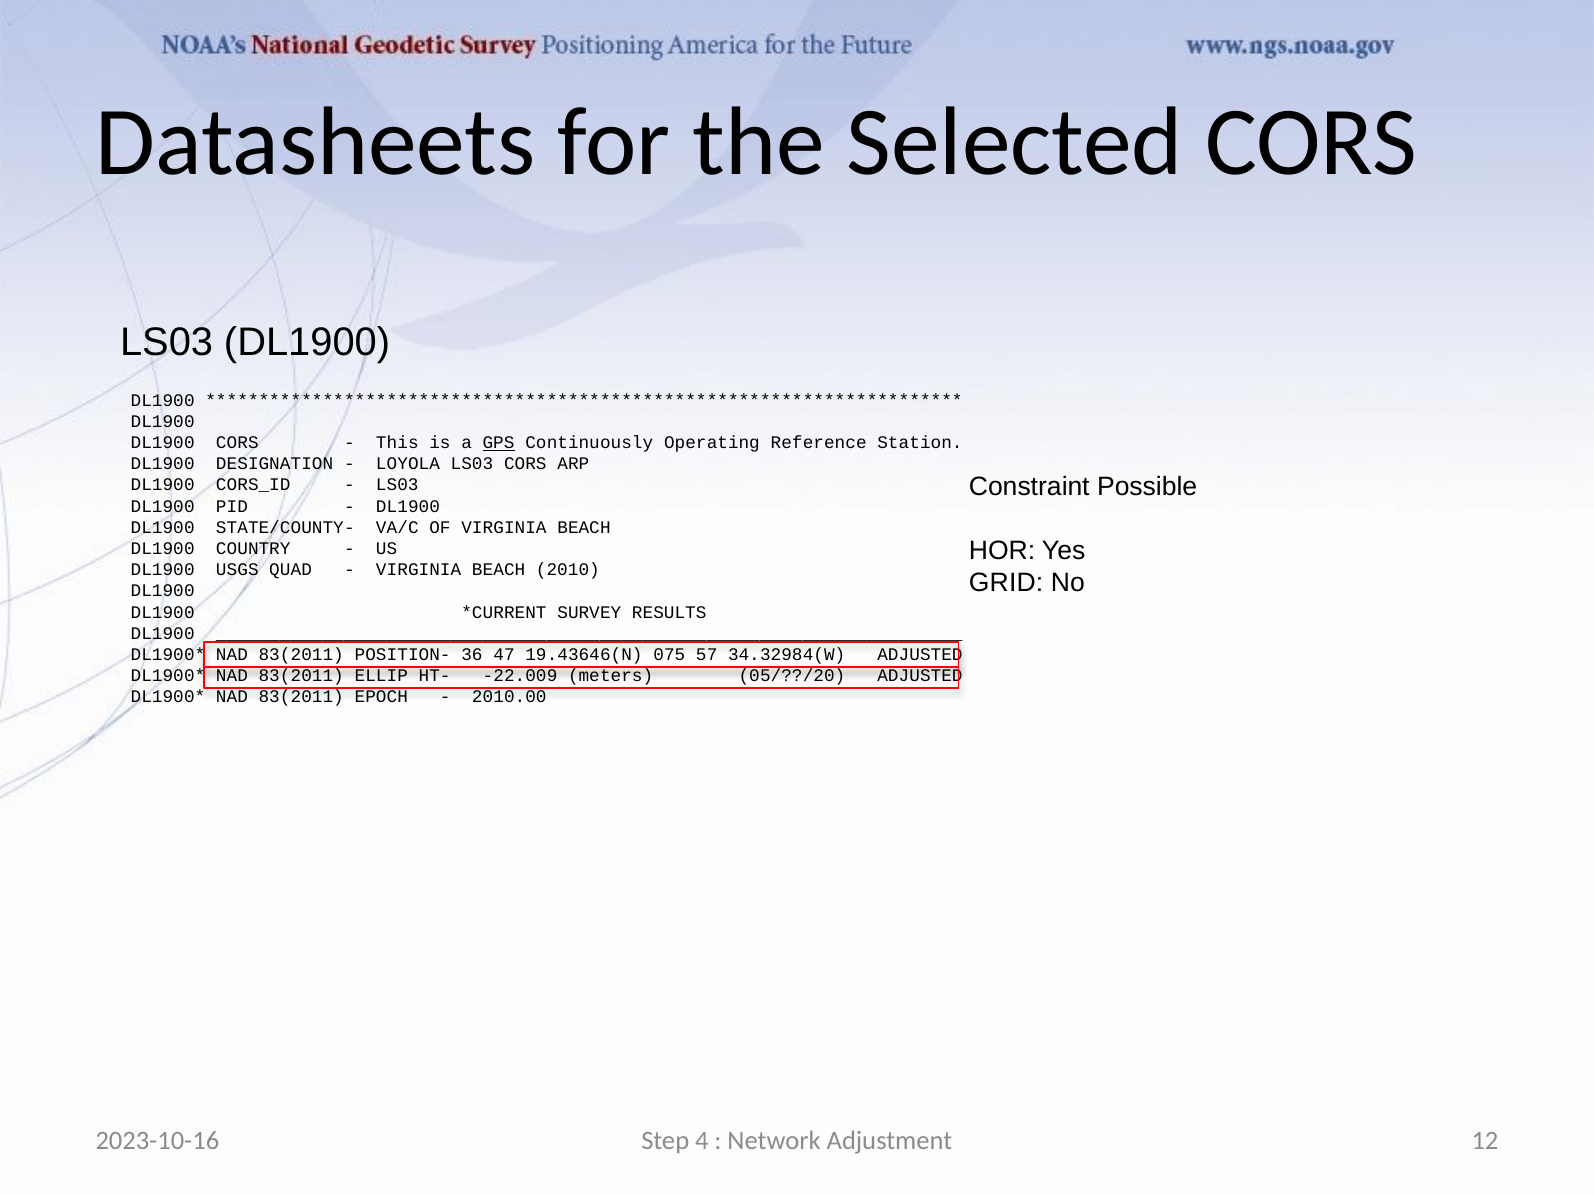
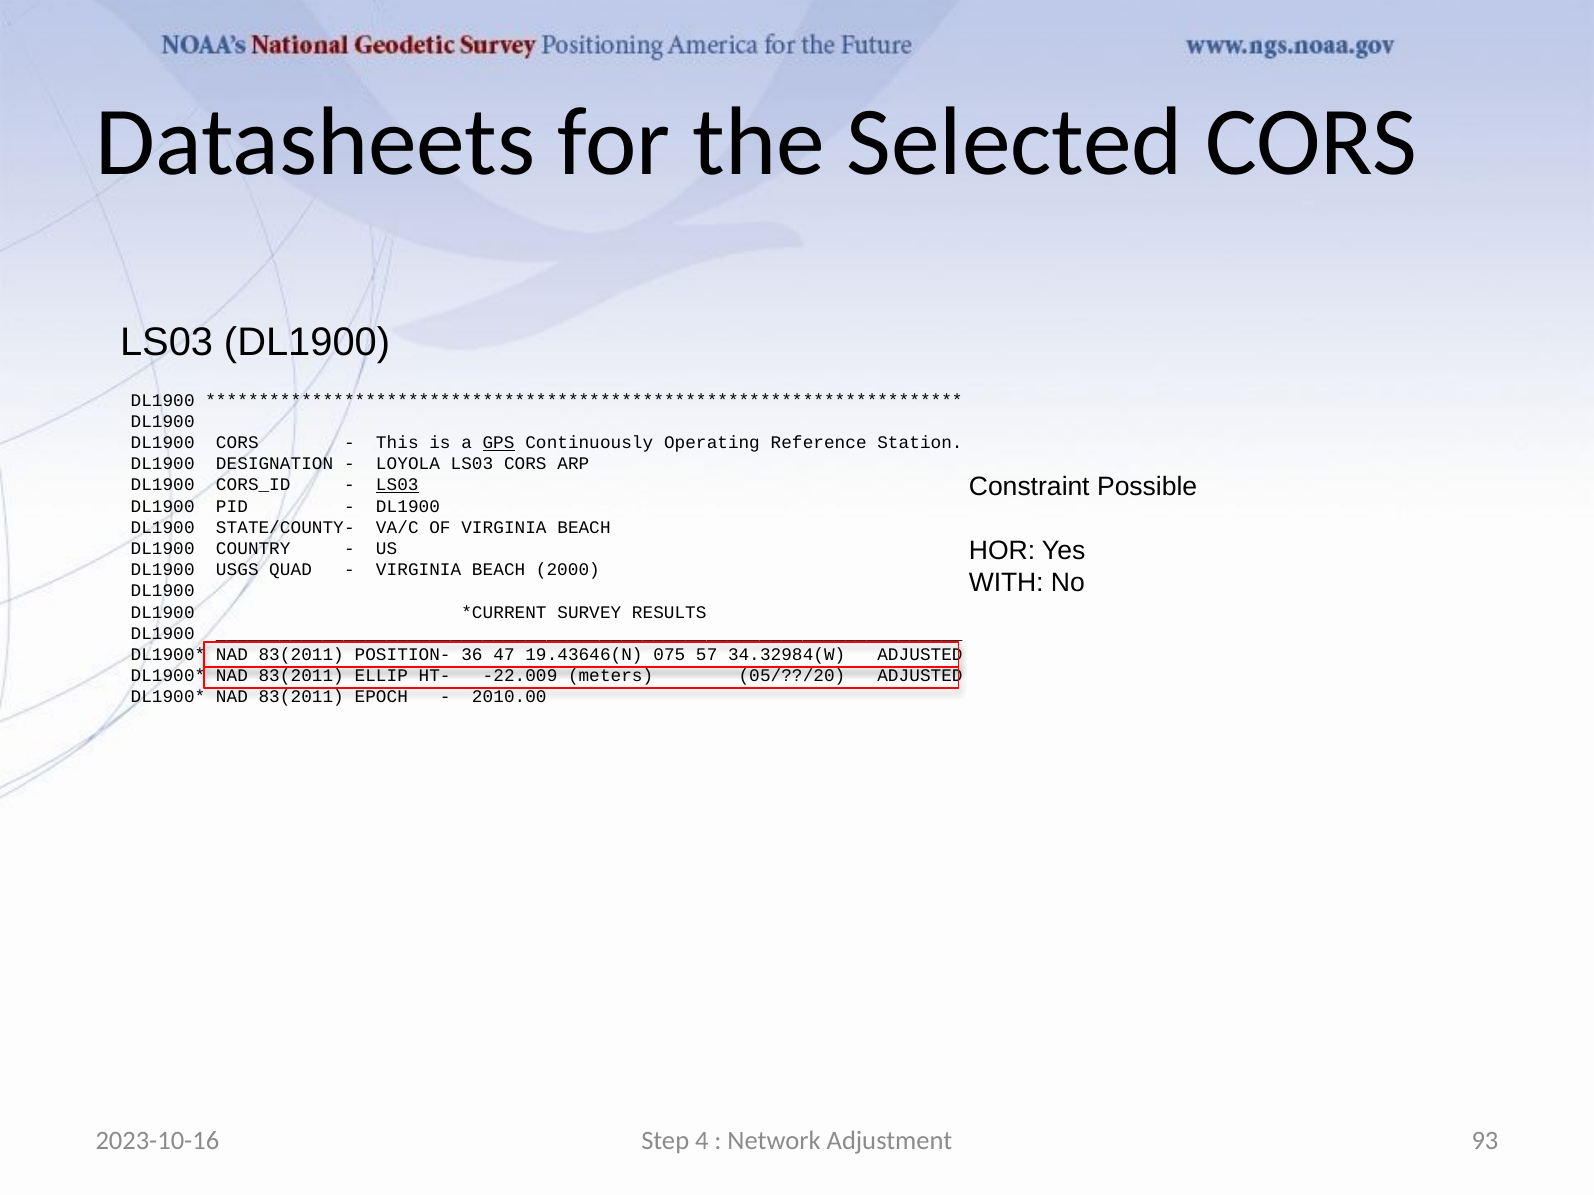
LS03 at (397, 485) underline: none -> present
2010: 2010 -> 2000
GRID: GRID -> WITH
12: 12 -> 93
